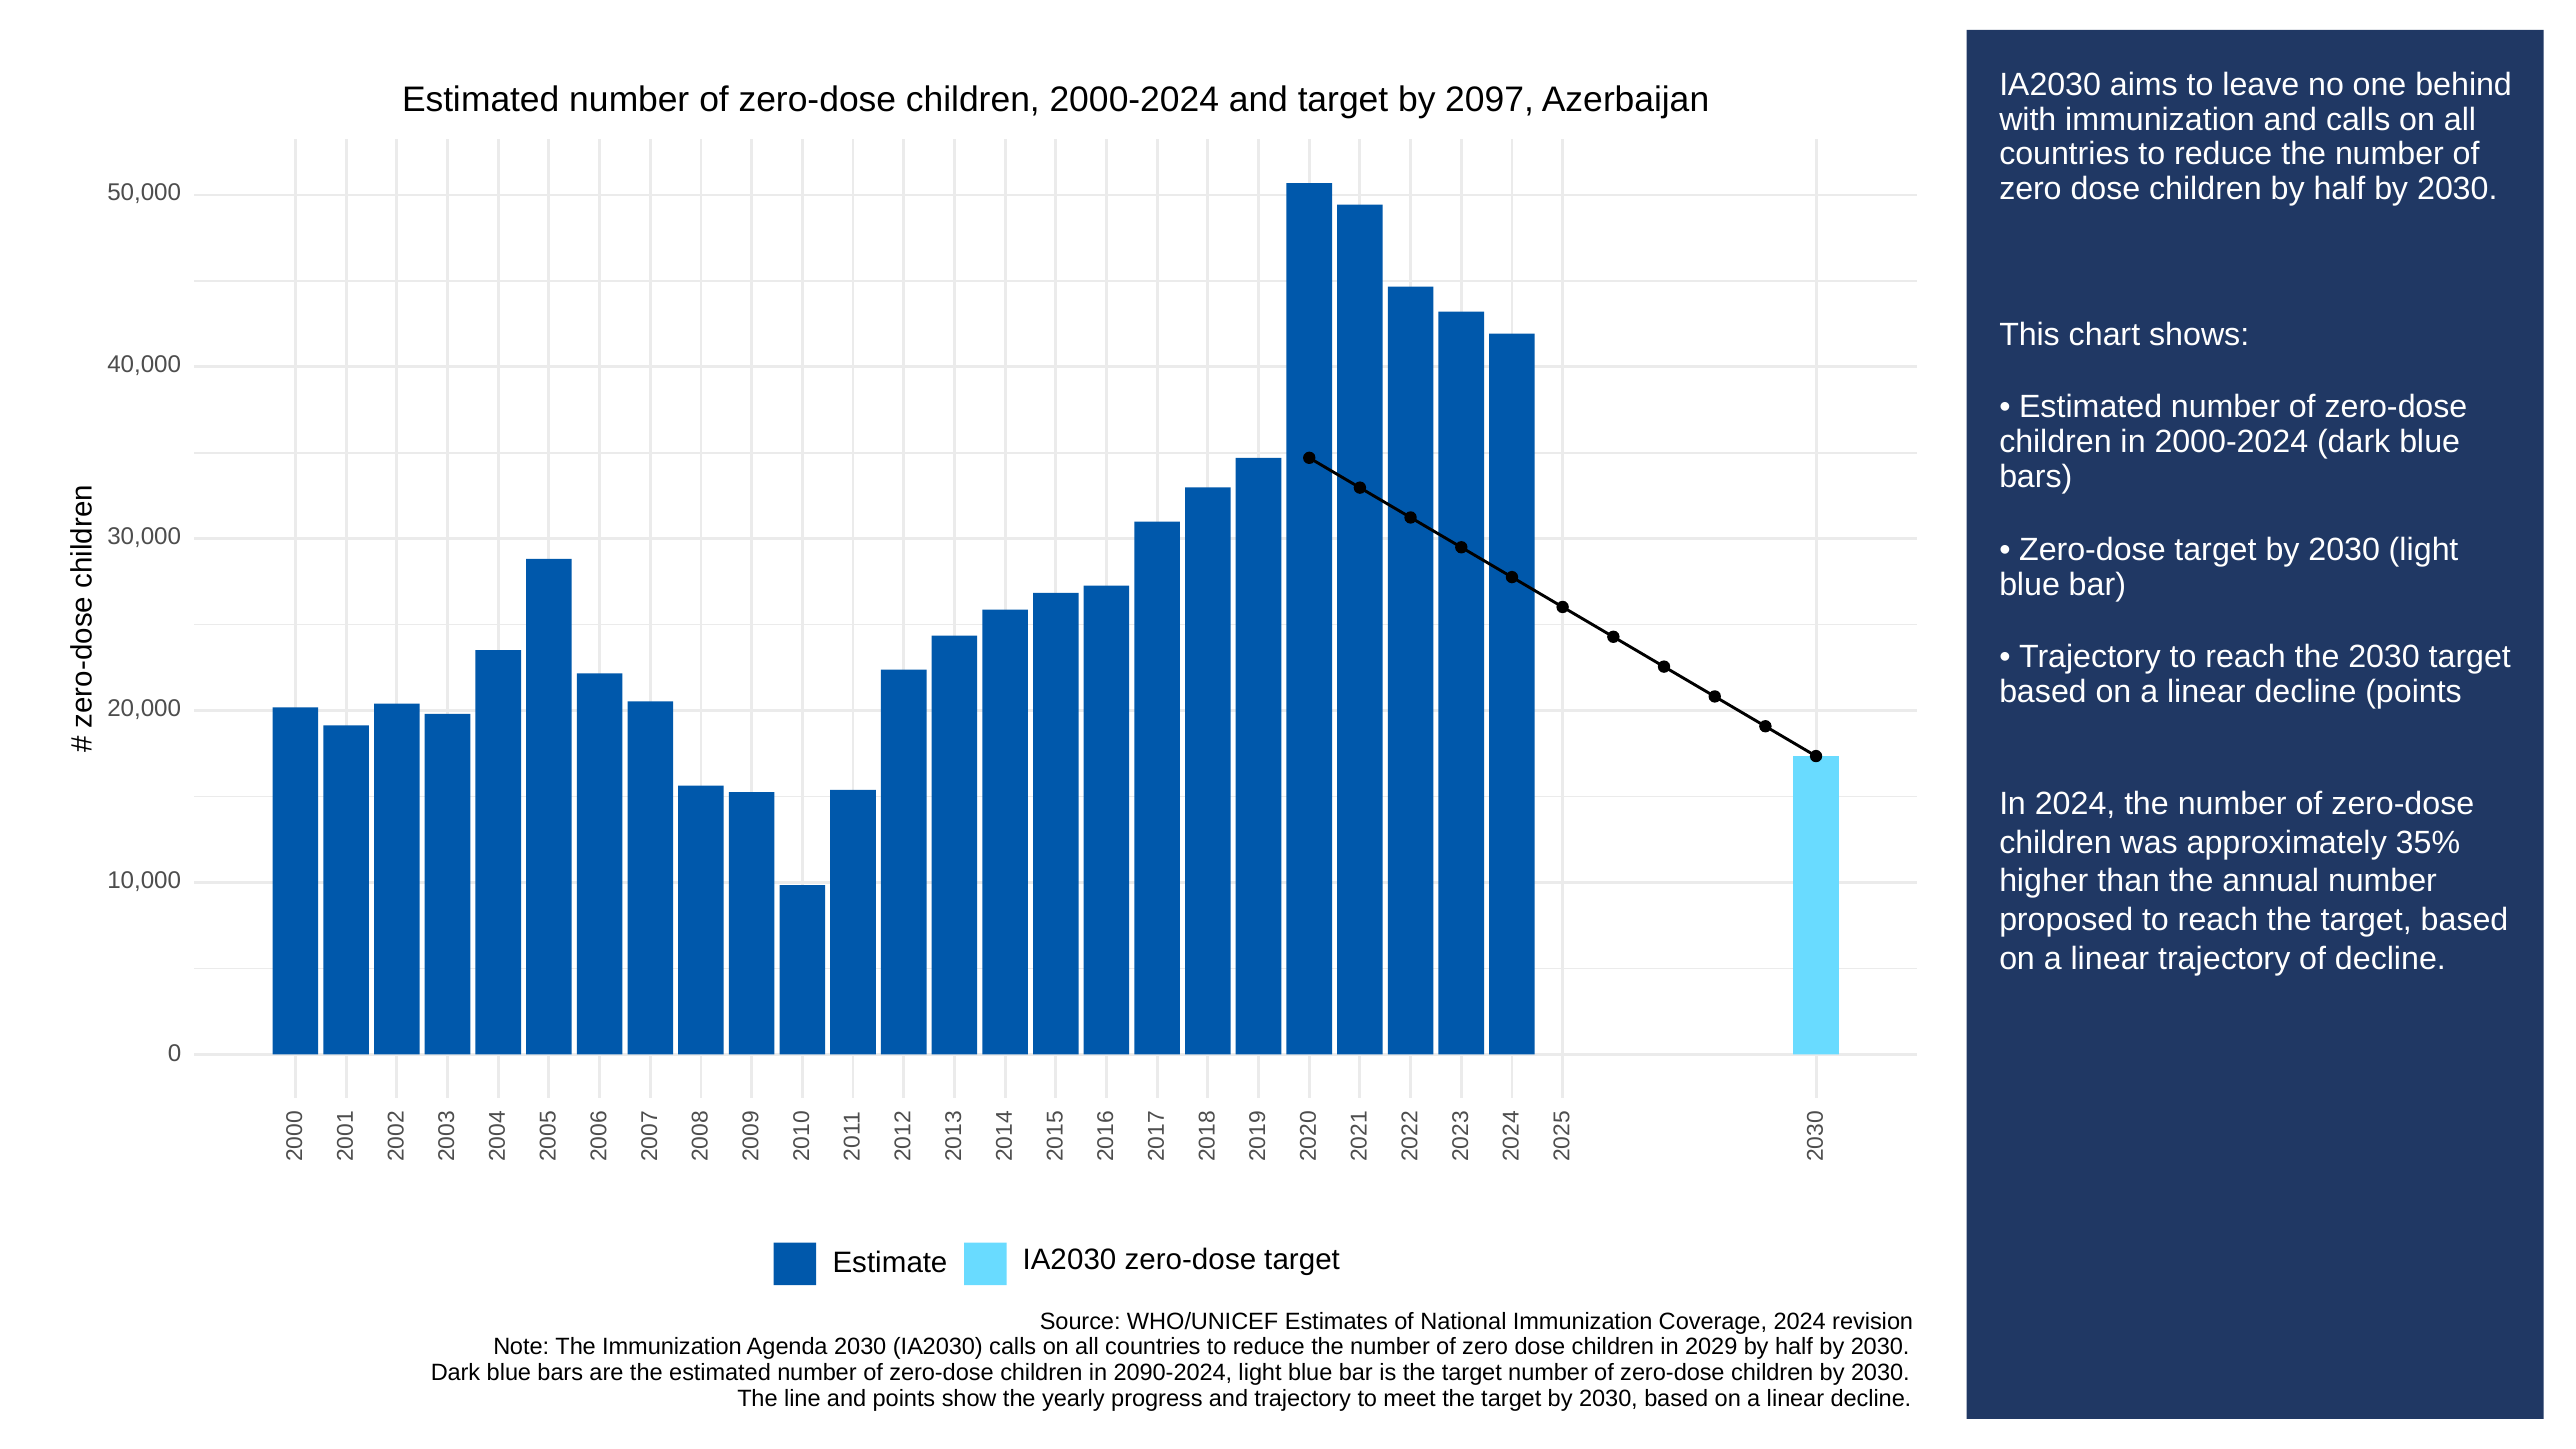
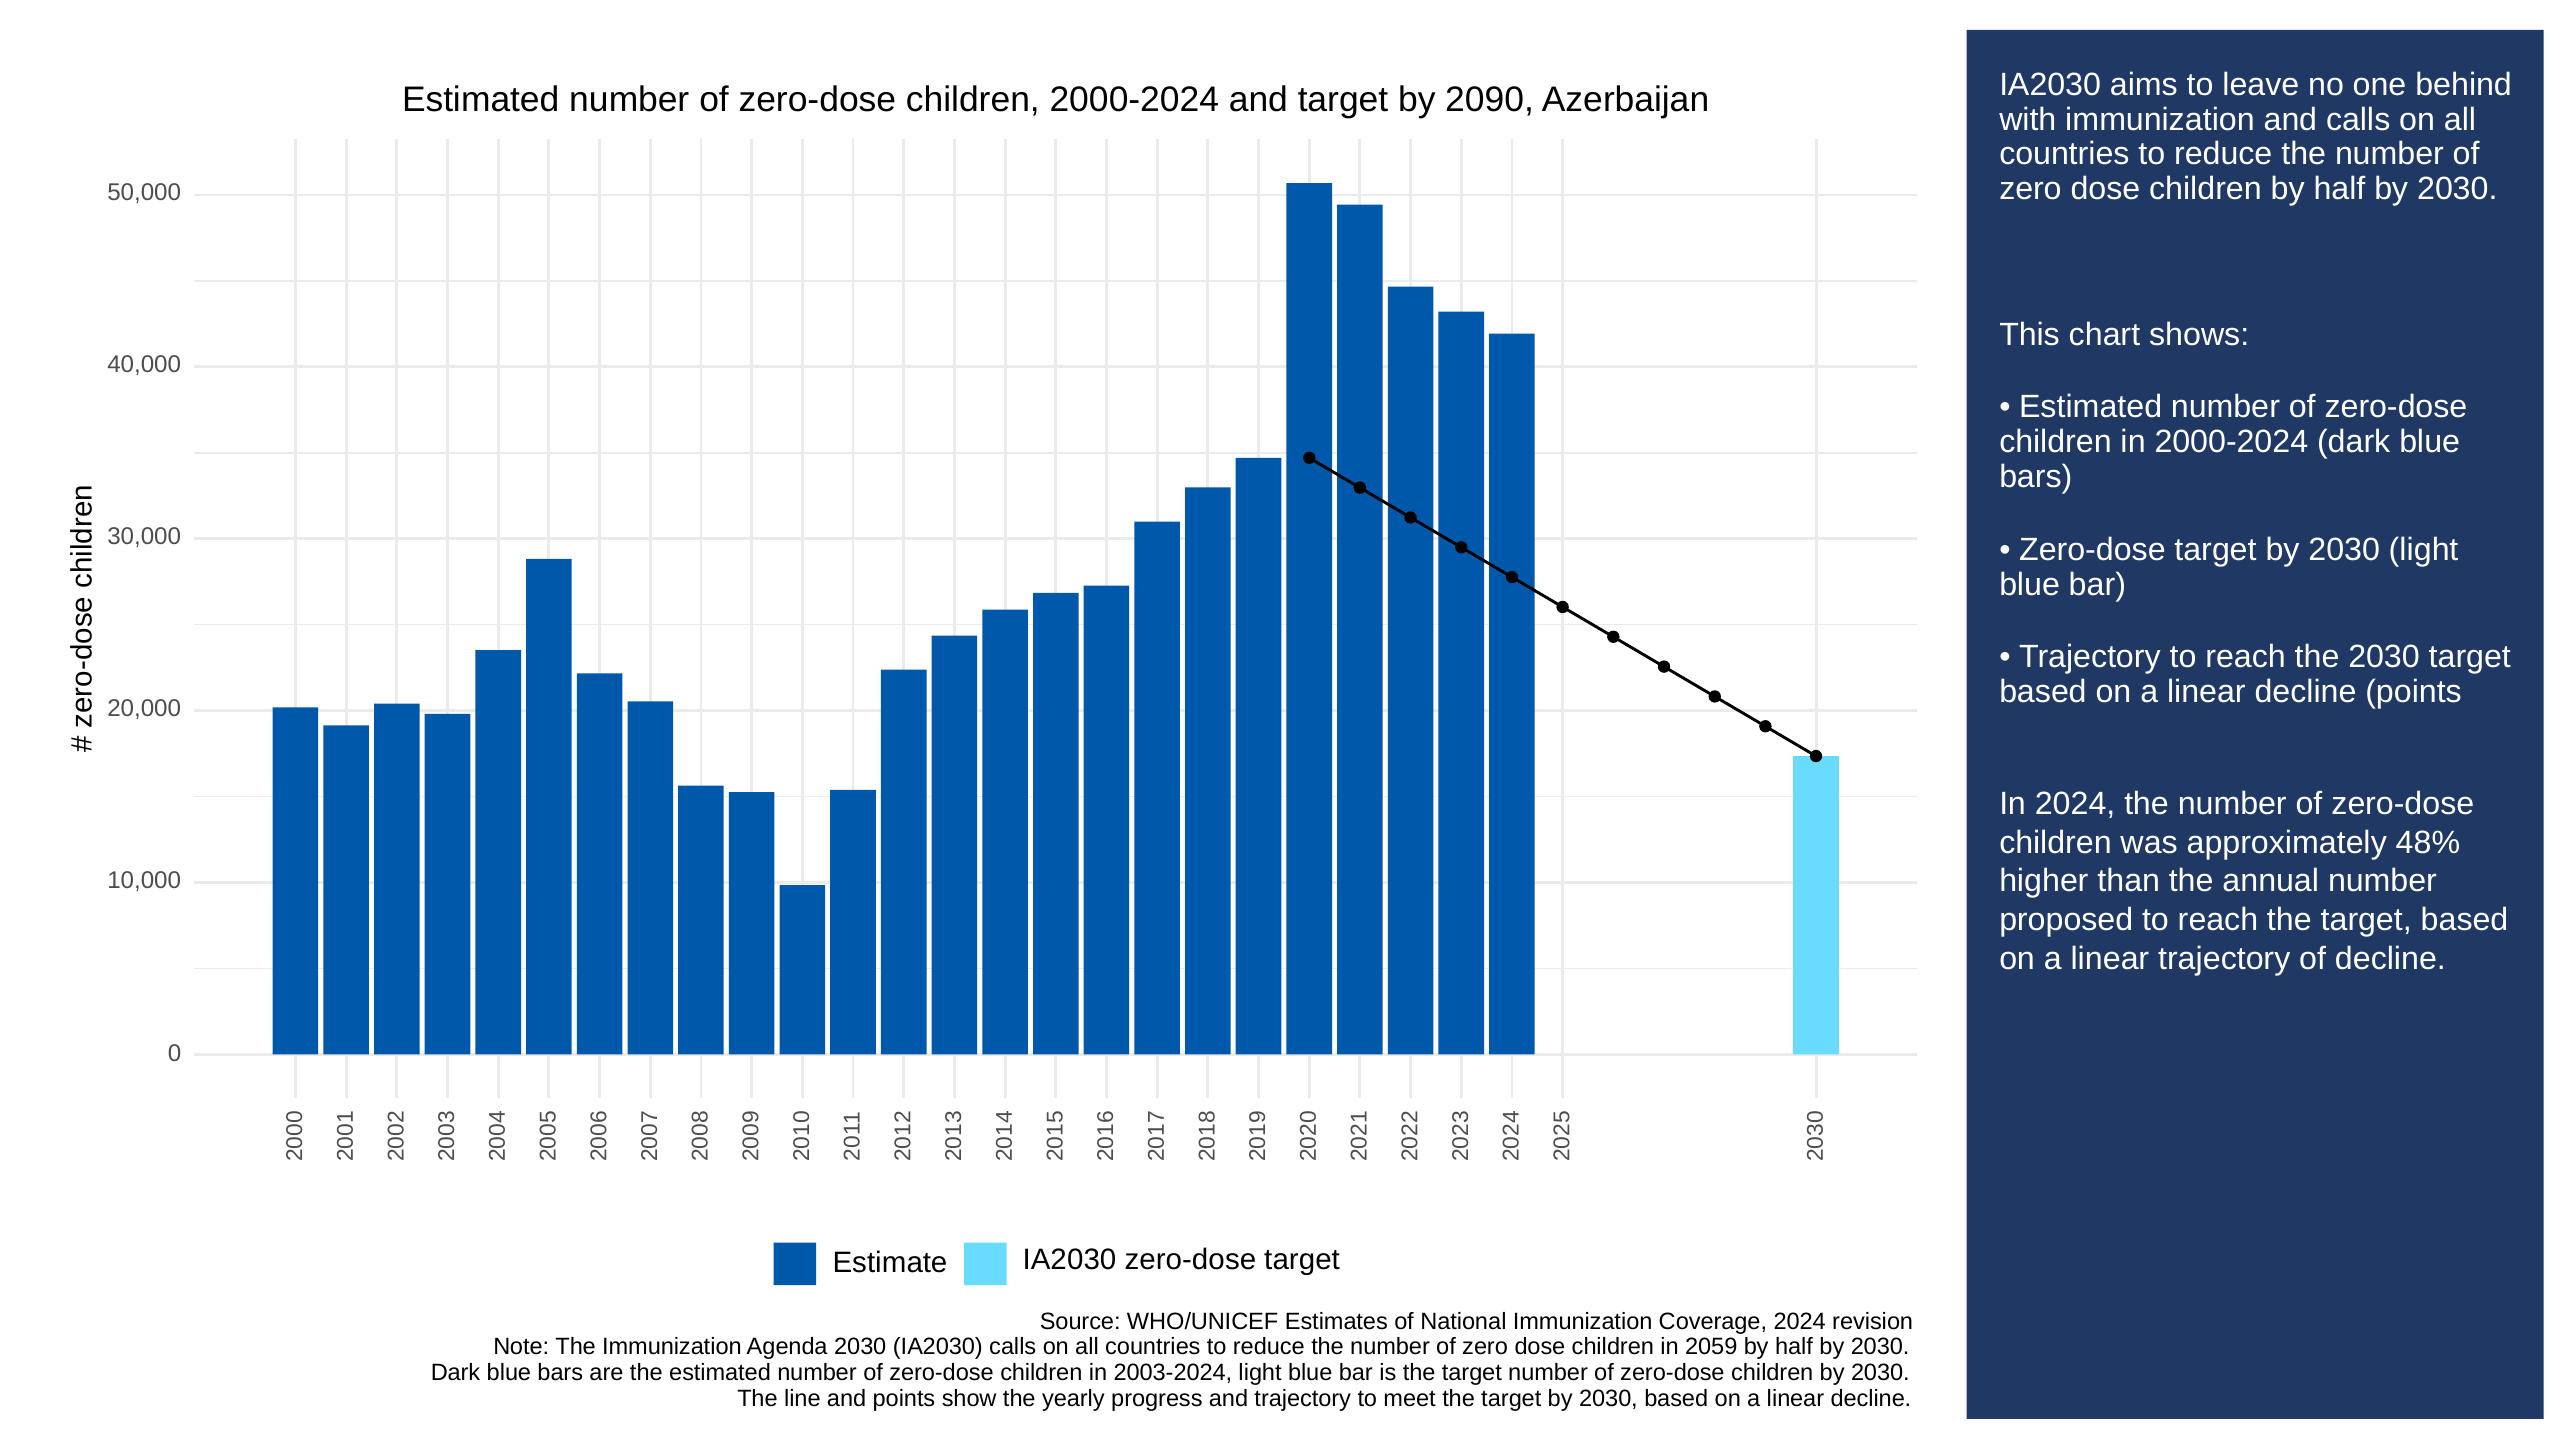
2097: 2097 -> 2090
35%: 35% -> 48%
2029: 2029 -> 2059
2090-2024: 2090-2024 -> 2003-2024
